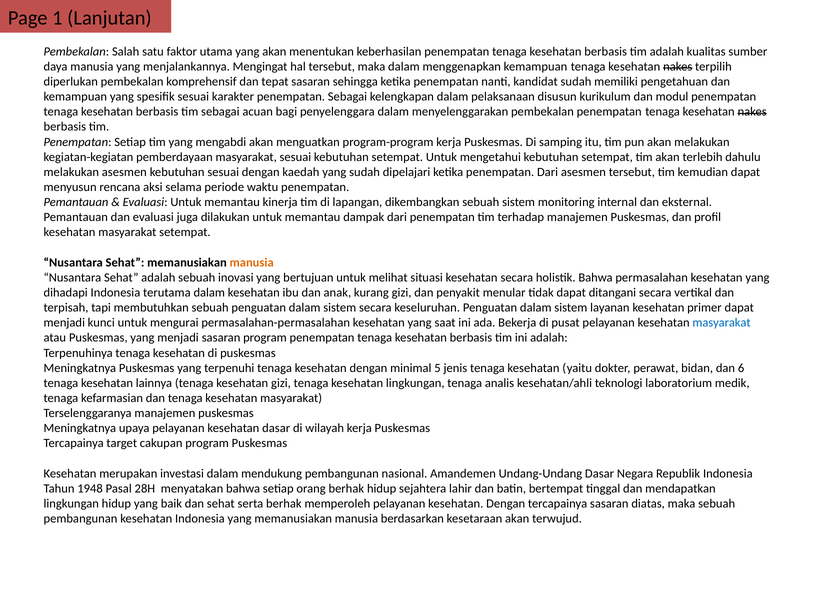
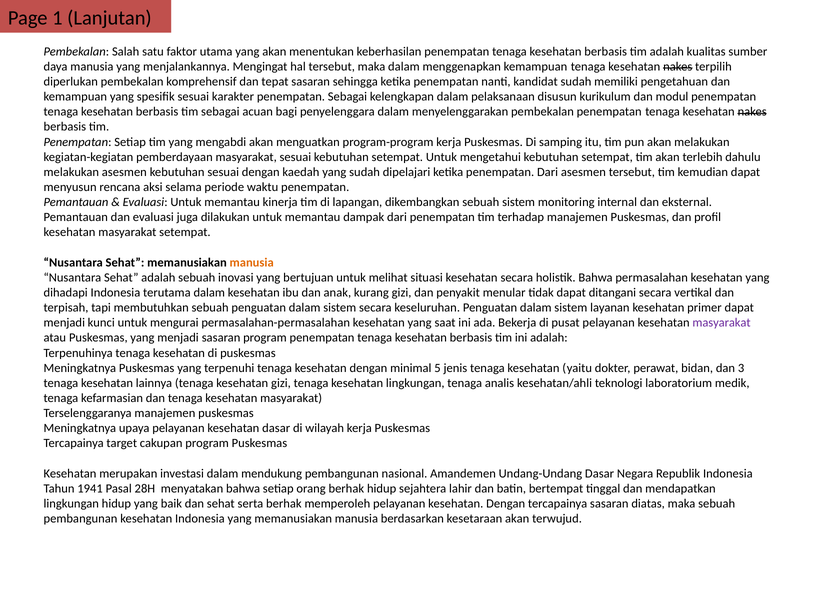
masyarakat at (722, 323) colour: blue -> purple
6: 6 -> 3
1948: 1948 -> 1941
